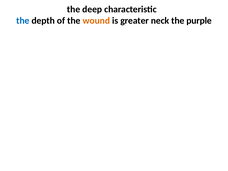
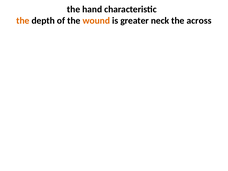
deep: deep -> hand
the at (23, 21) colour: blue -> orange
purple: purple -> across
